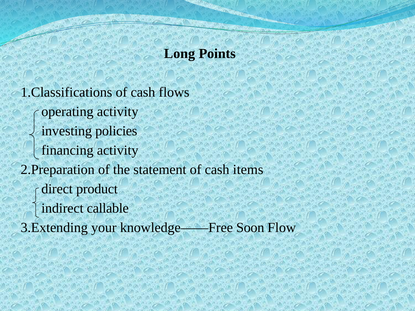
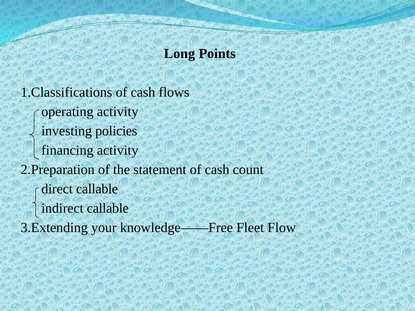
items: items -> count
direct product: product -> callable
Soon: Soon -> Fleet
